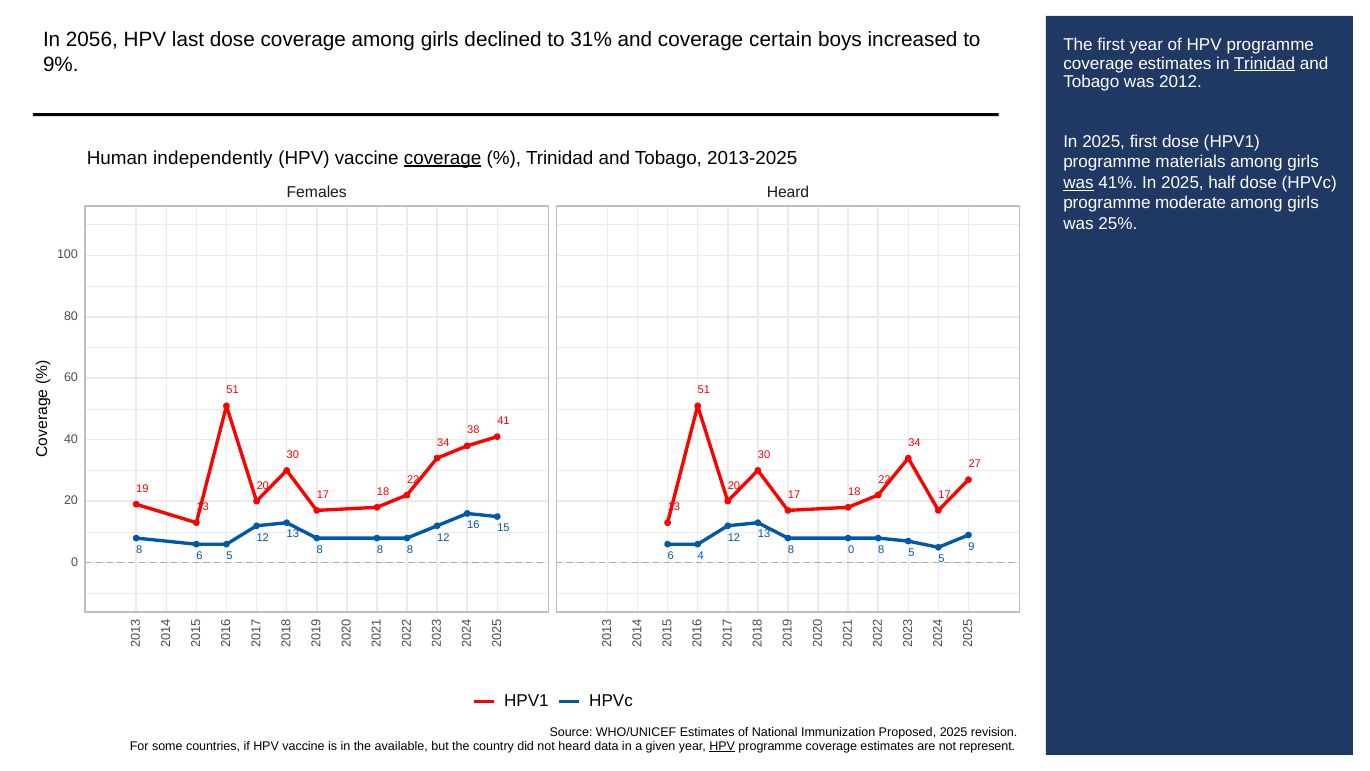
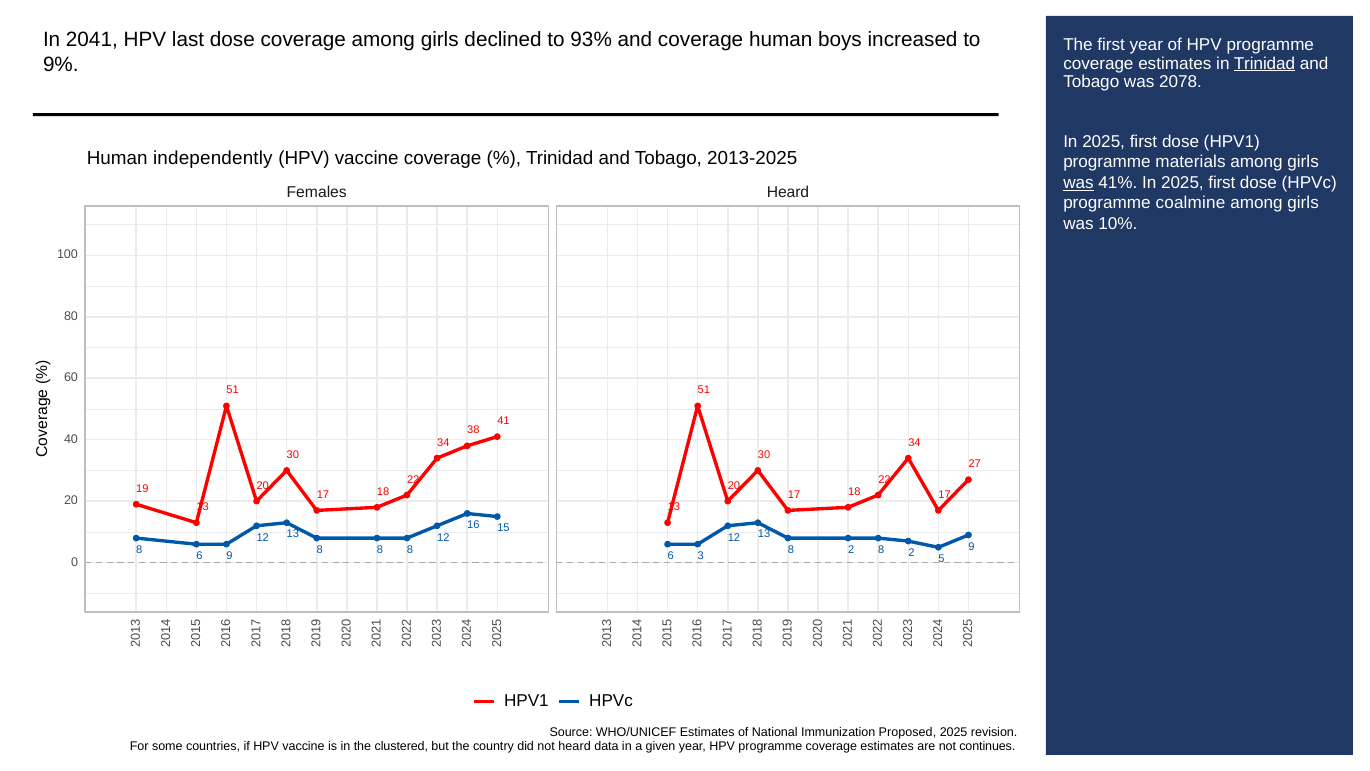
2056: 2056 -> 2041
31%: 31% -> 93%
coverage certain: certain -> human
2012: 2012 -> 2078
coverage at (443, 158) underline: present -> none
41% In 2025 half: half -> first
moderate: moderate -> coalmine
25%: 25% -> 10%
0 at (851, 549): 0 -> 2
5 at (911, 553): 5 -> 2
6 5: 5 -> 9
6 4: 4 -> 3
available: available -> clustered
HPV at (722, 746) underline: present -> none
represent: represent -> continues
